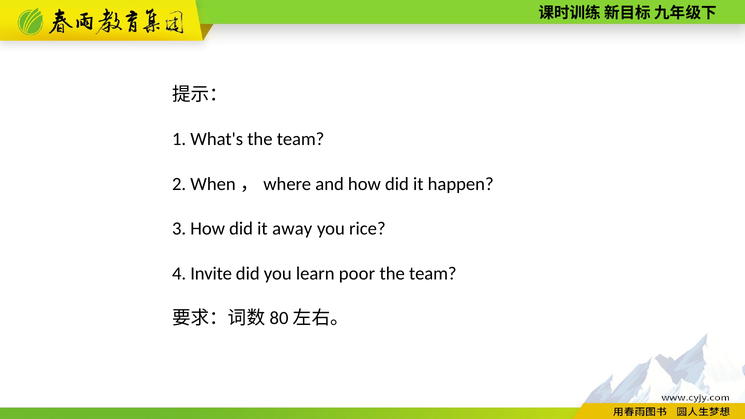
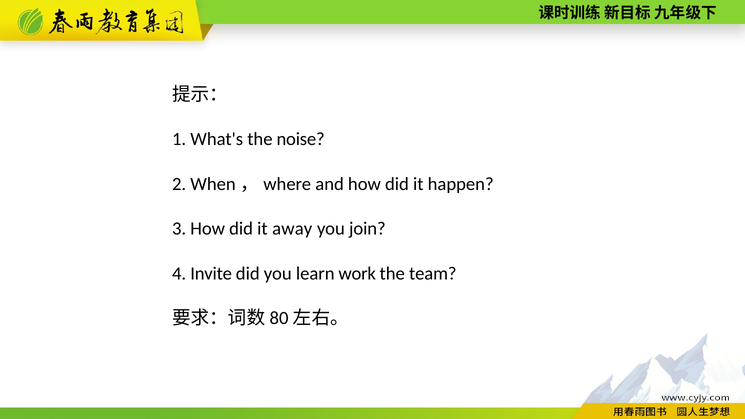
What's the team: team -> noise
rice: rice -> join
poor: poor -> work
